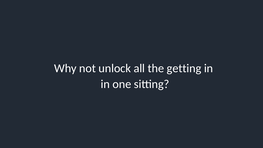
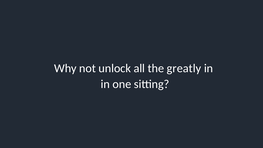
getting: getting -> greatly
